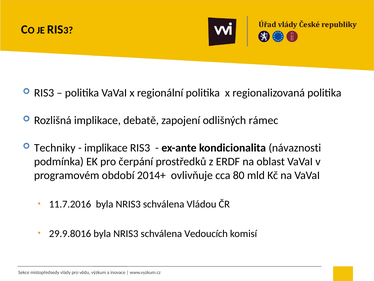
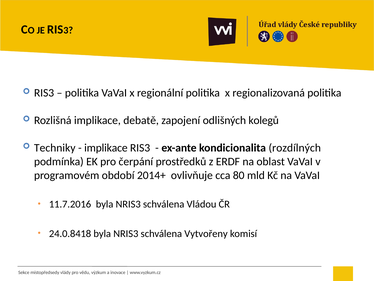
rámec: rámec -> kolegů
návaznosti: návaznosti -> rozdílných
29.9.8016: 29.9.8016 -> 24.0.8418
Vedoucích: Vedoucích -> Vytvořeny
